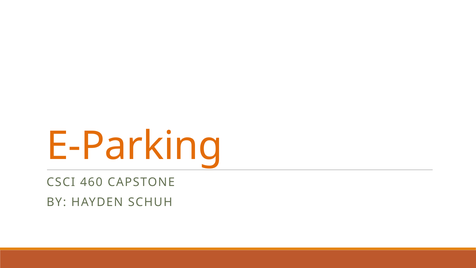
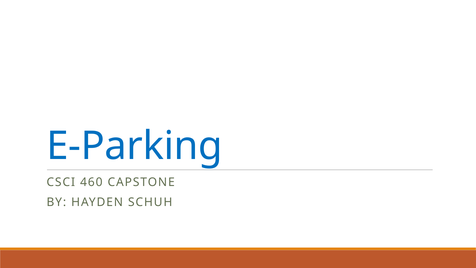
E-Parking colour: orange -> blue
